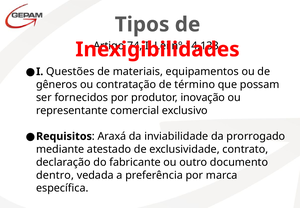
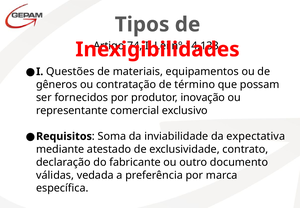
Araxá: Araxá -> Soma
prorrogado: prorrogado -> expectativa
dentro: dentro -> válidas
